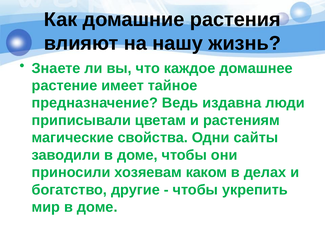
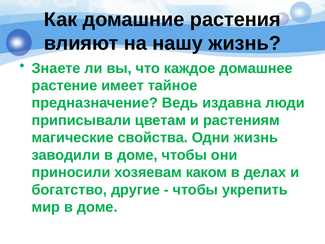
Одни сайты: сайты -> жизнь
